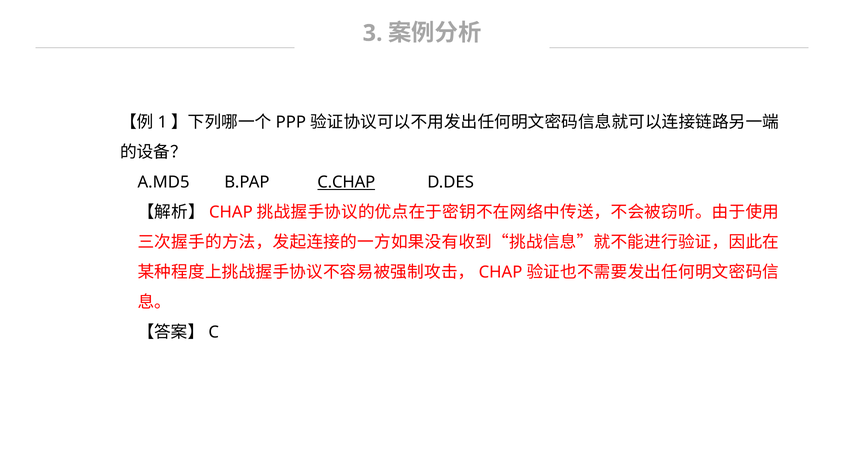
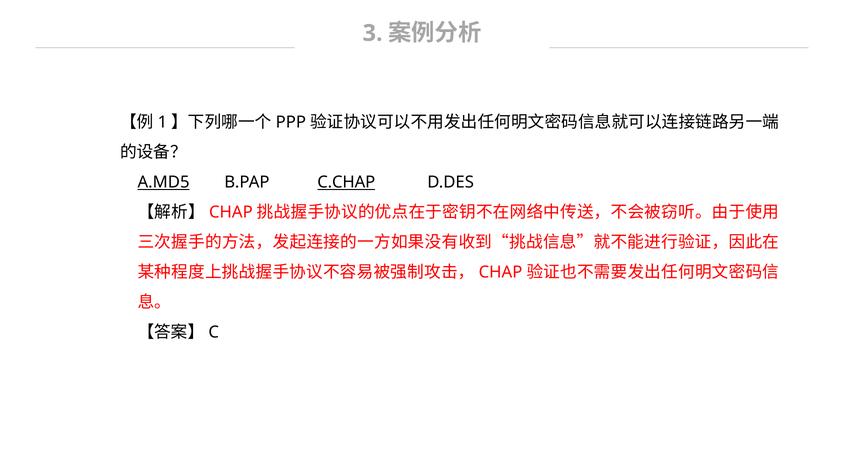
A.MD5 underline: none -> present
